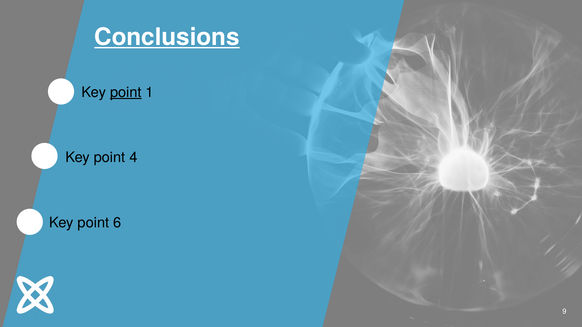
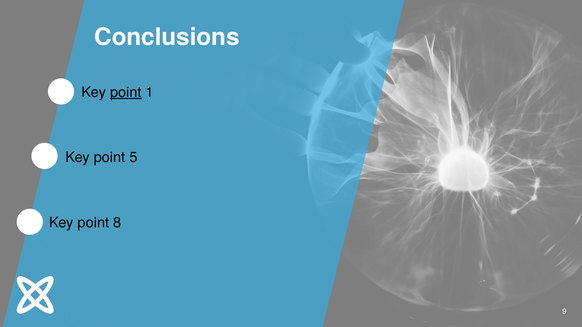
Conclusions underline: present -> none
4: 4 -> 5
6: 6 -> 8
